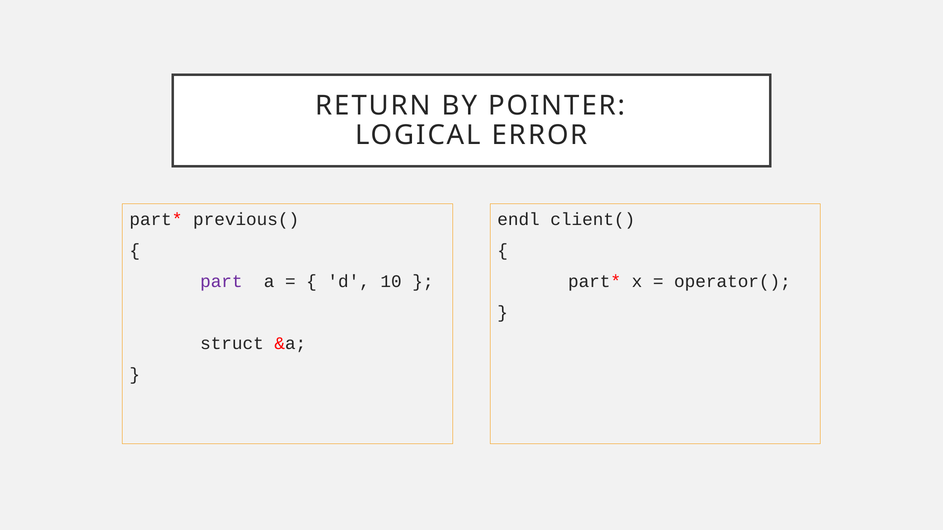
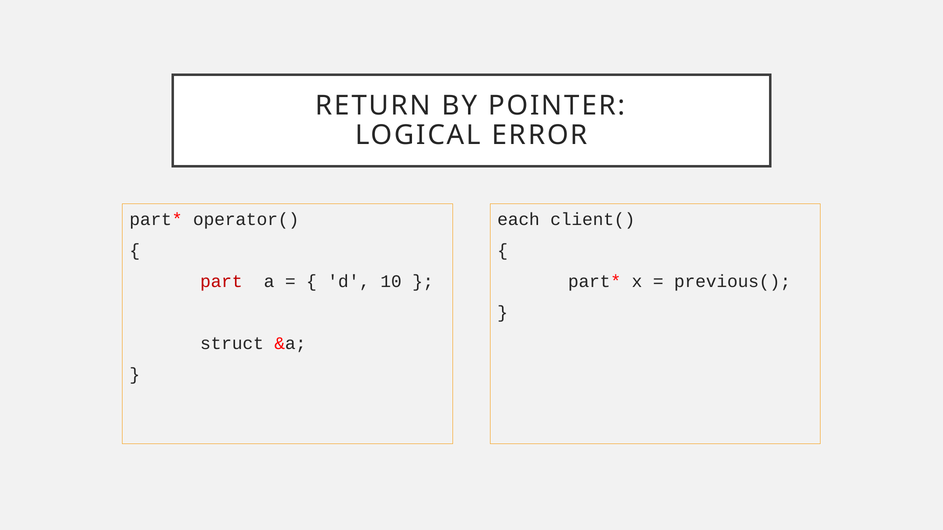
previous(: previous( -> operator(
endl: endl -> each
part colour: purple -> red
operator(: operator( -> previous(
